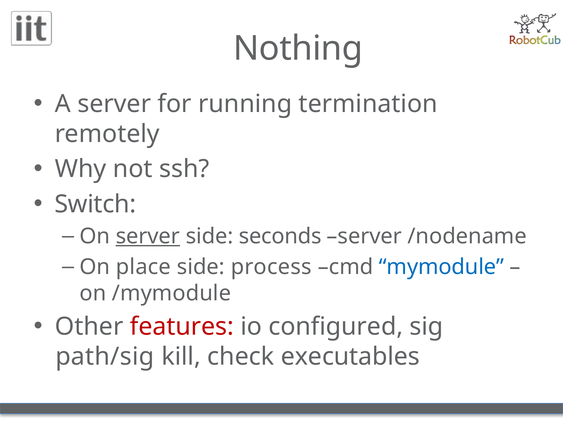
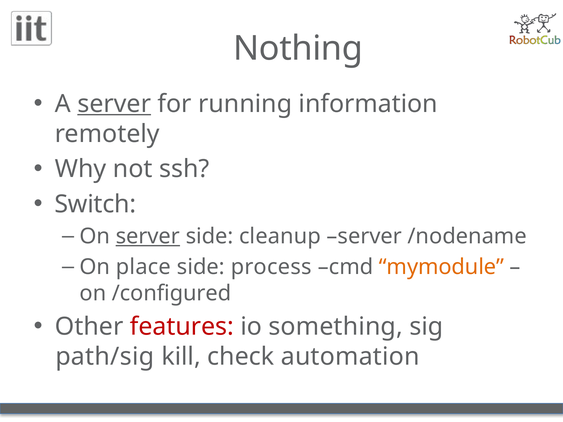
server at (114, 104) underline: none -> present
termination: termination -> information
seconds: seconds -> cleanup
mymodule colour: blue -> orange
/mymodule: /mymodule -> /configured
configured: configured -> something
executables: executables -> automation
